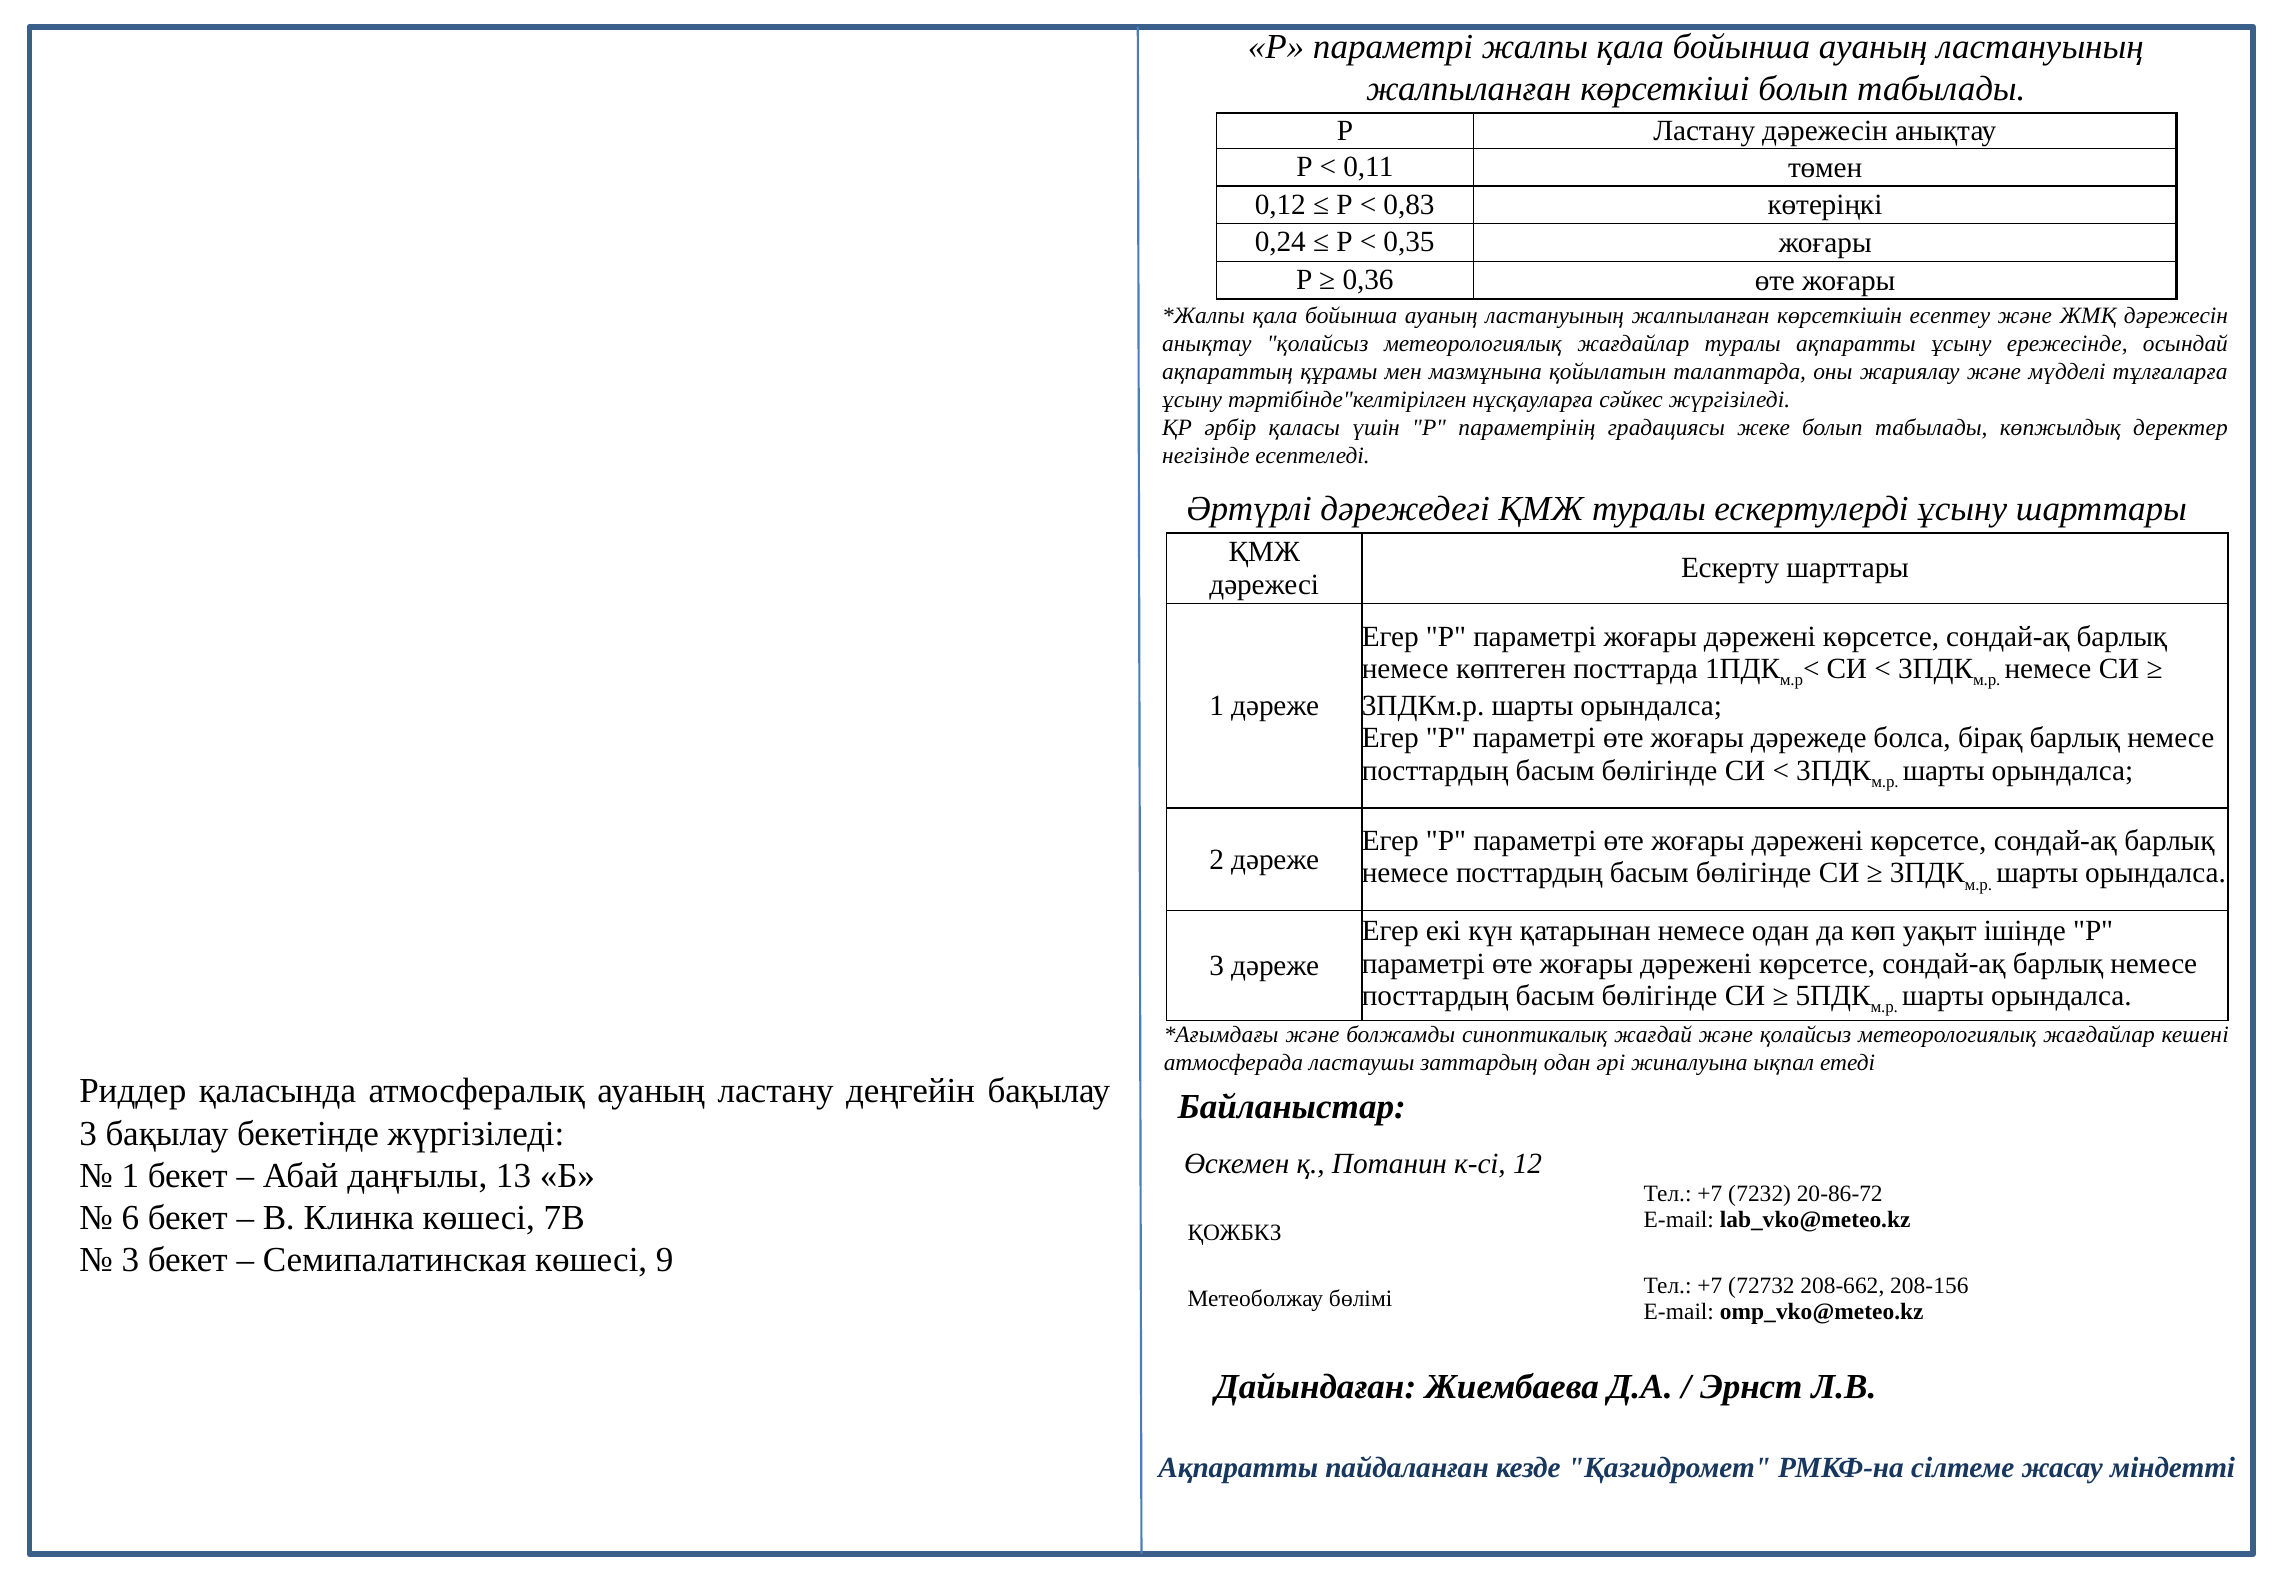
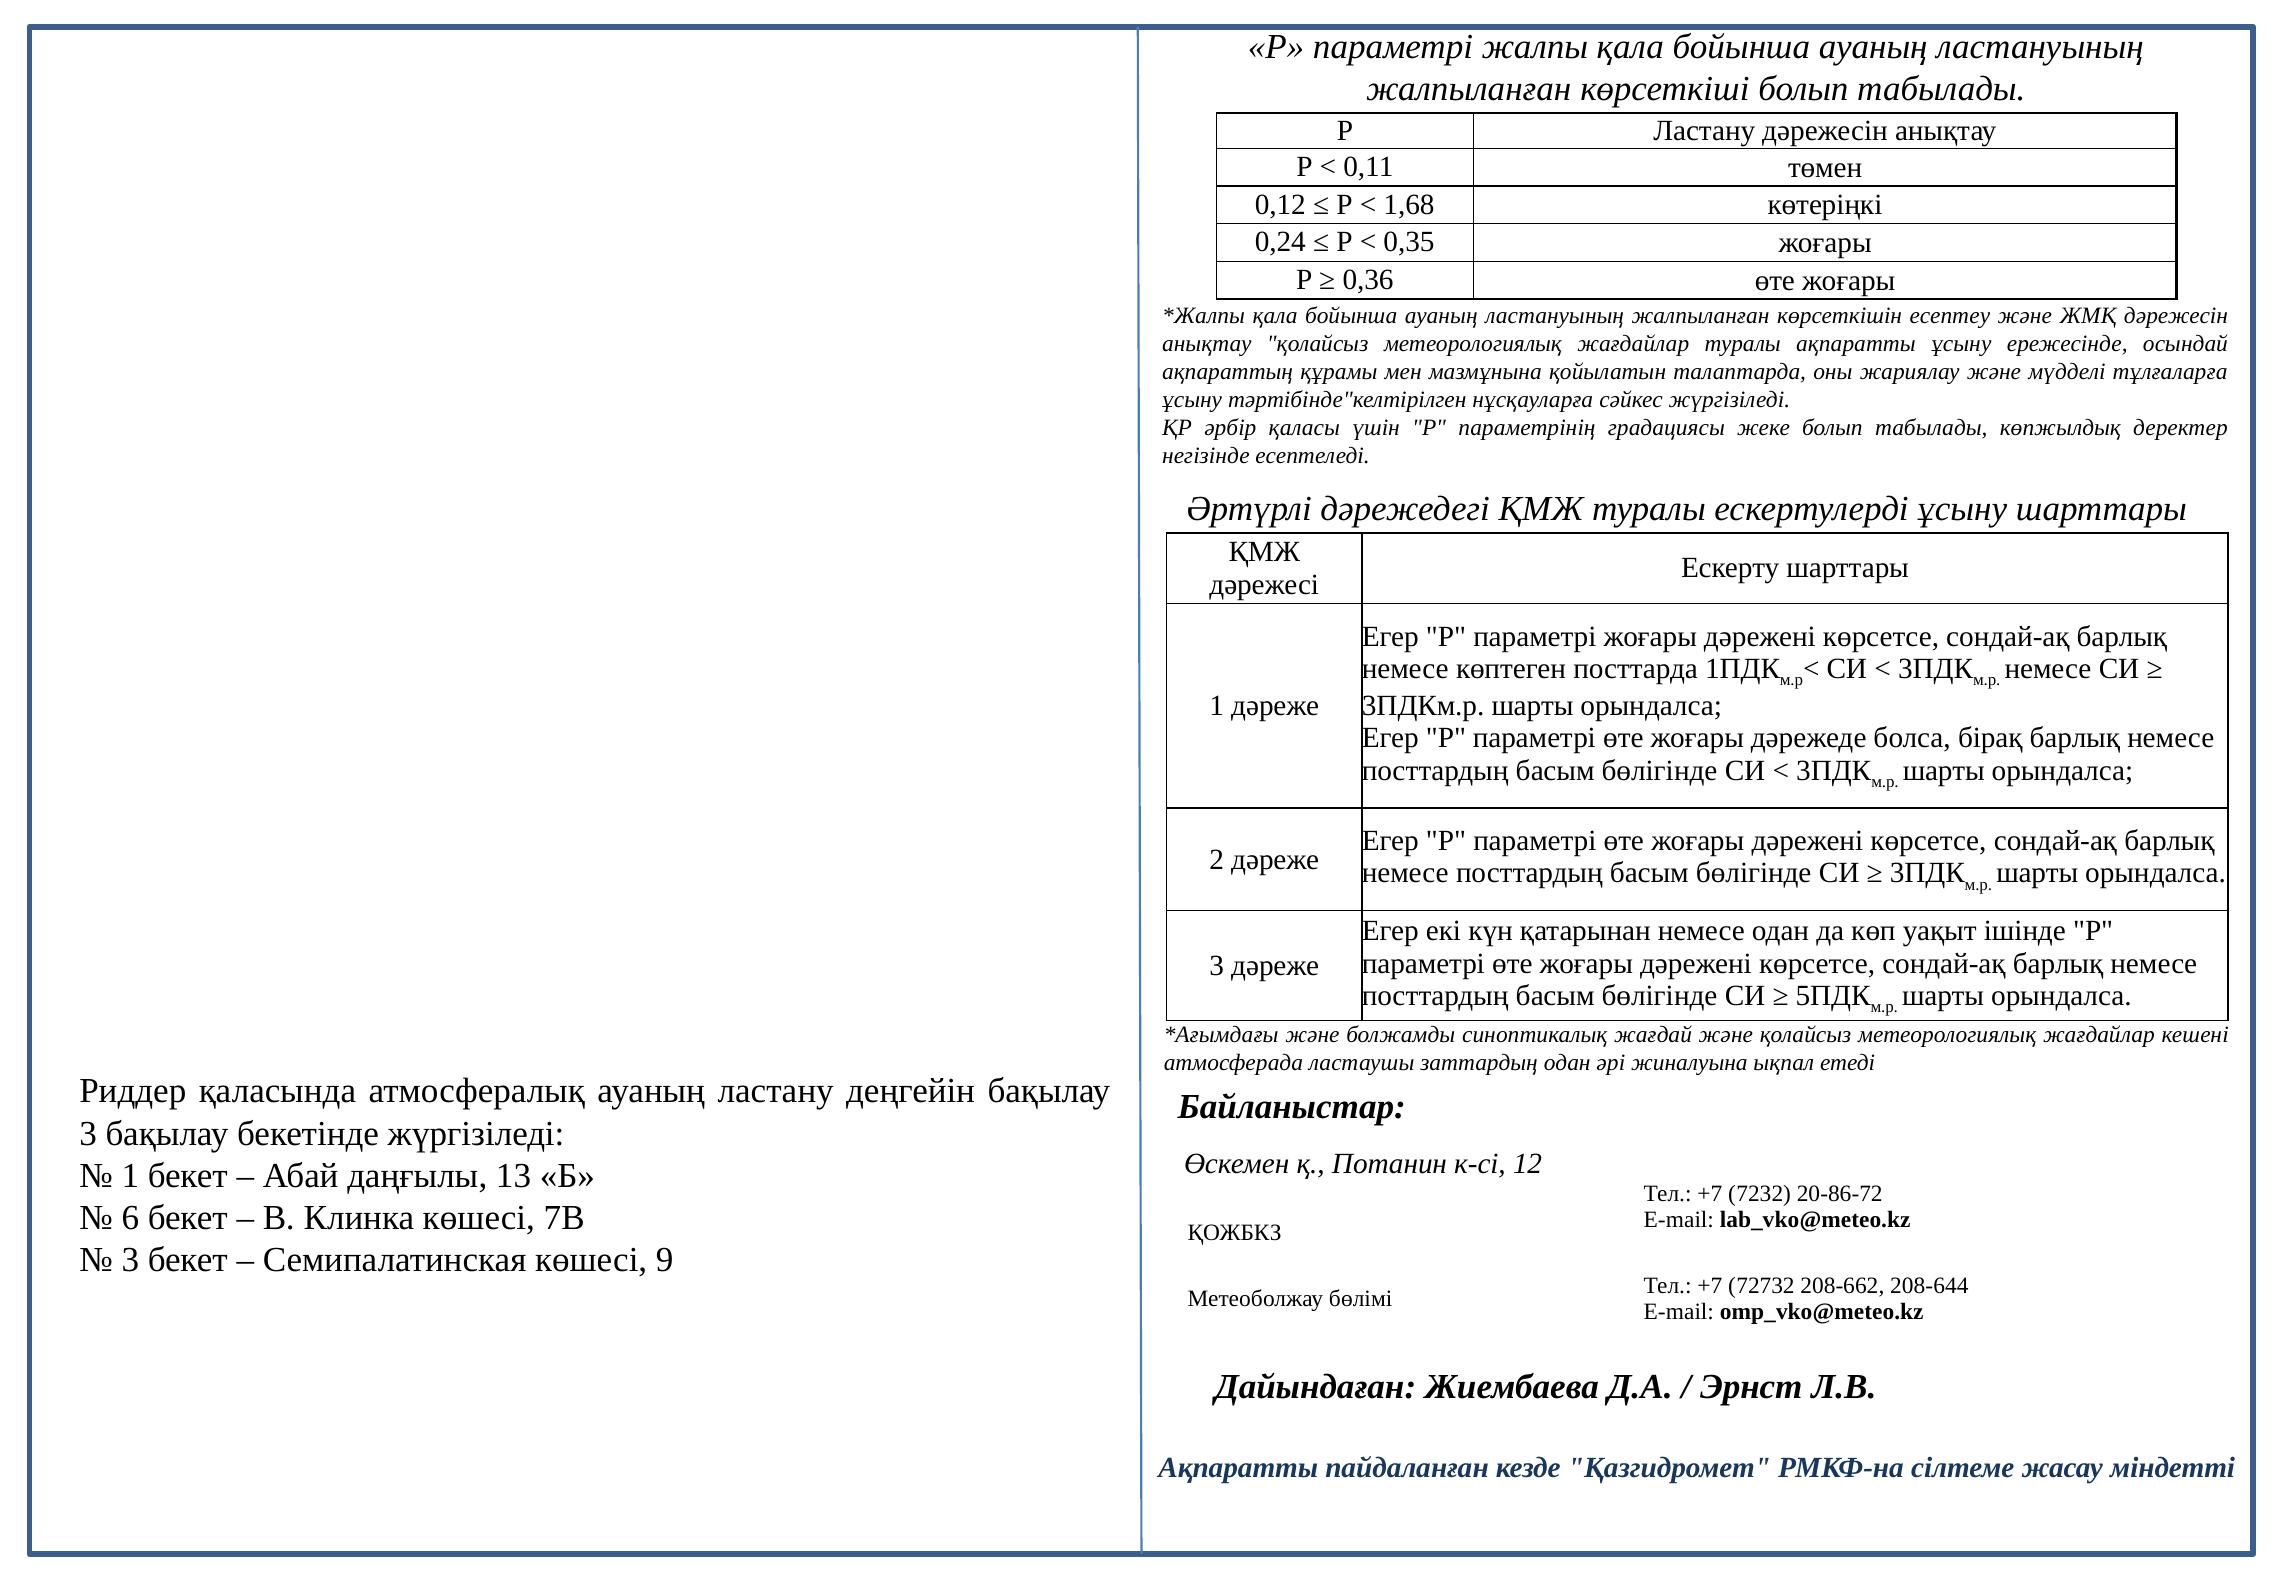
0,83: 0,83 -> 1,68
208-156: 208-156 -> 208-644
